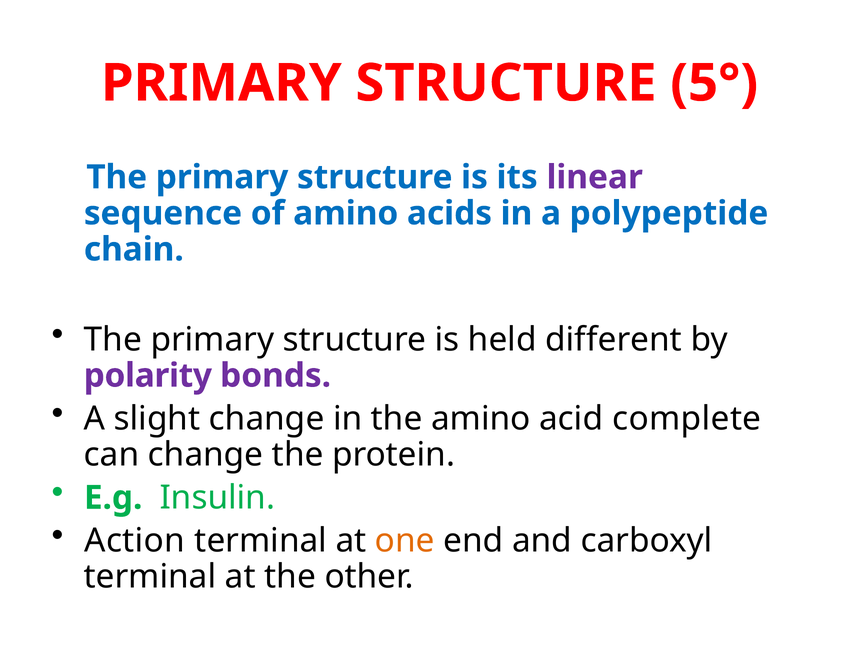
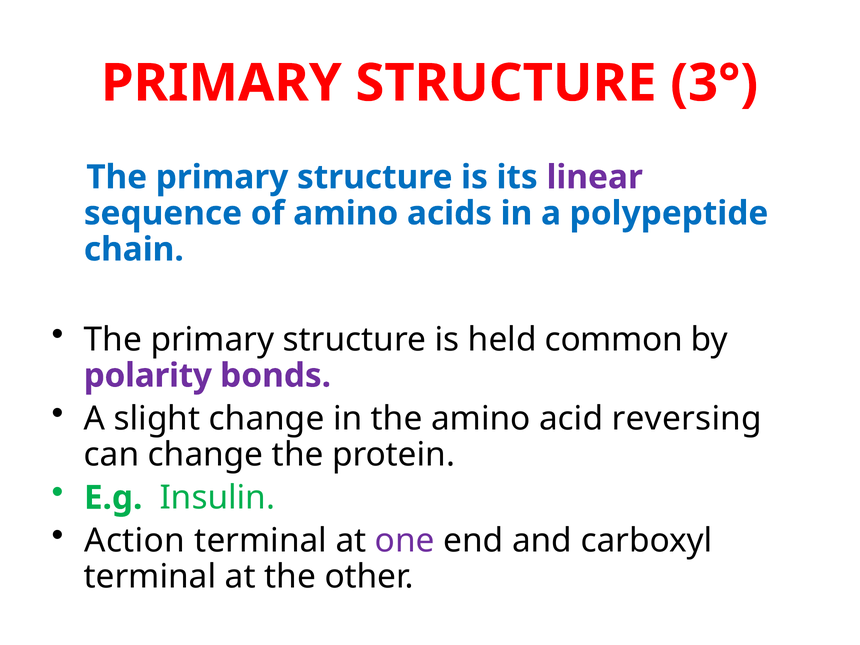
5°: 5° -> 3°
different: different -> common
complete: complete -> reversing
one colour: orange -> purple
